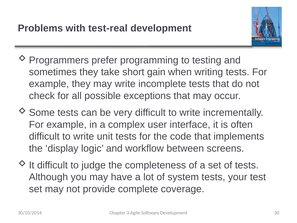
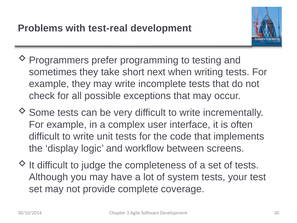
gain: gain -> next
